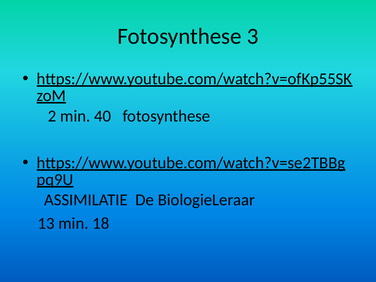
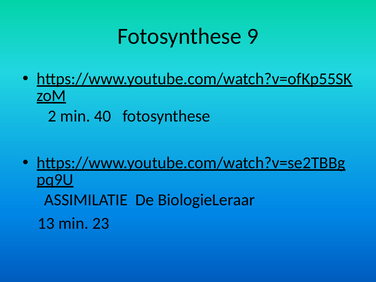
3: 3 -> 9
18: 18 -> 23
